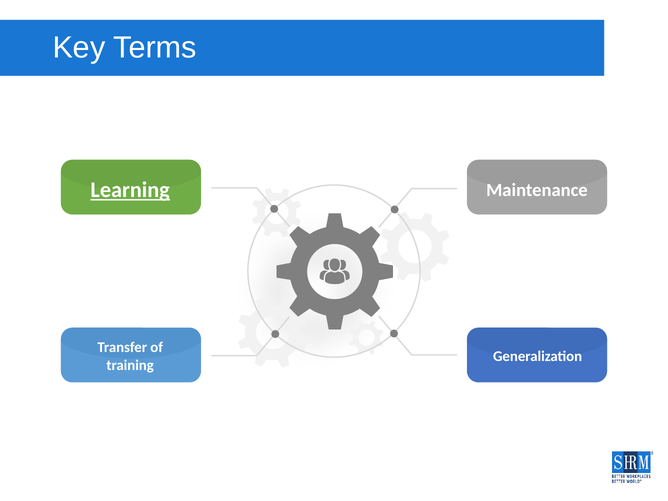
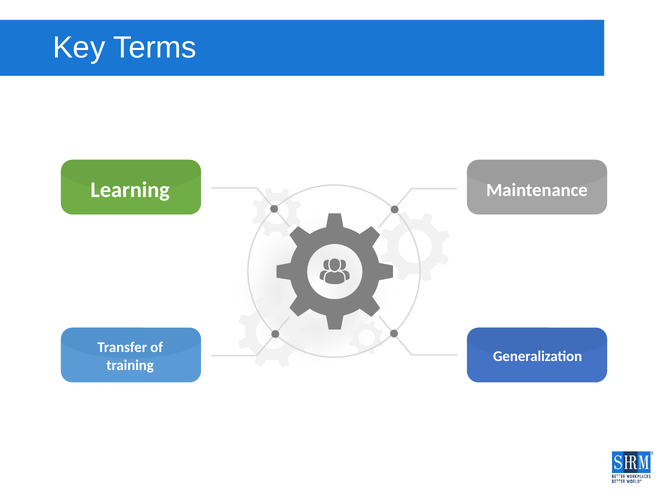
Learning underline: present -> none
